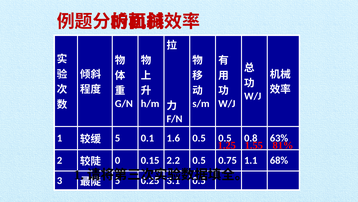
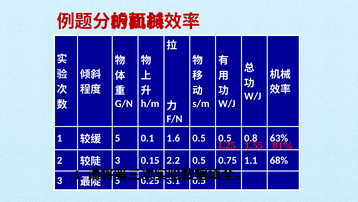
0 at (118, 160): 0 -> 3
